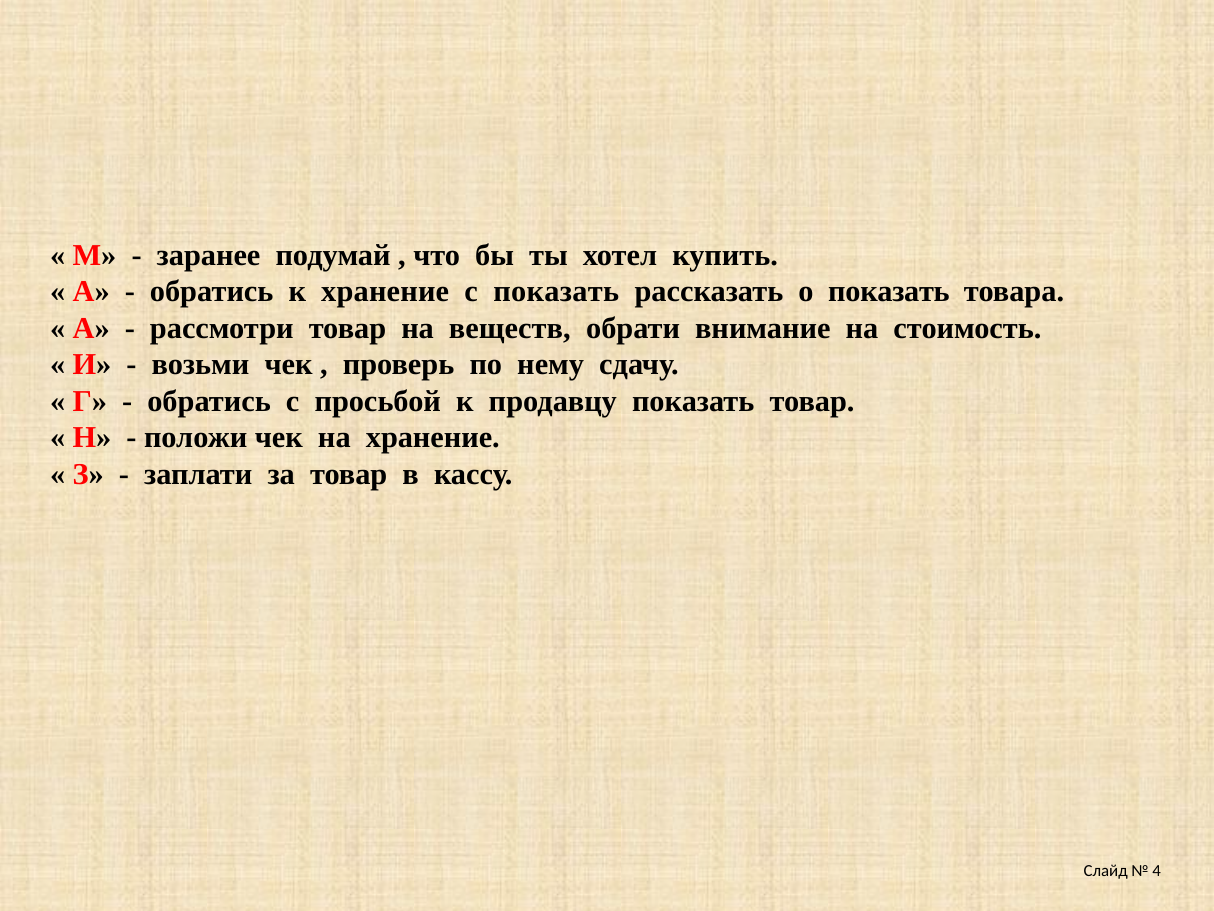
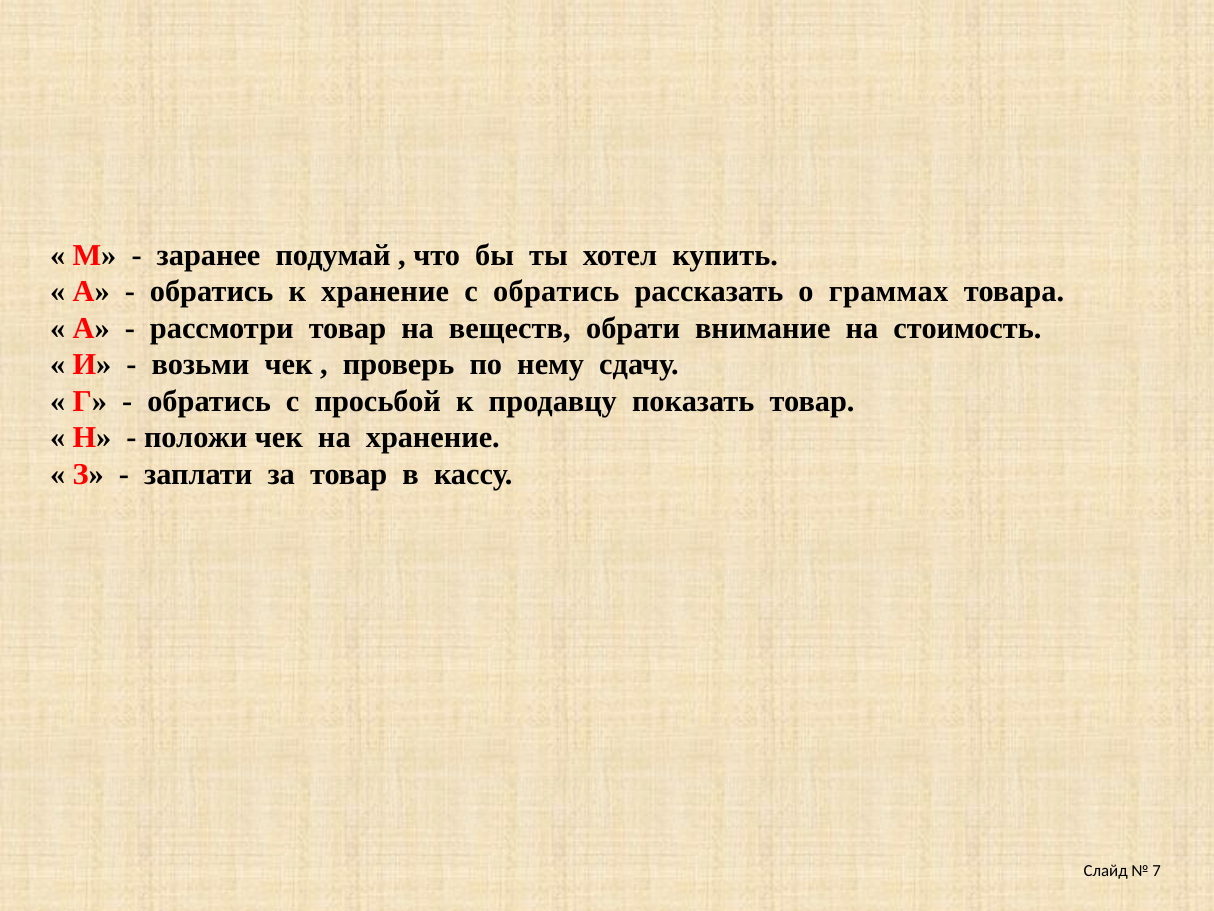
с показать: показать -> обратись
о показать: показать -> граммах
4: 4 -> 7
